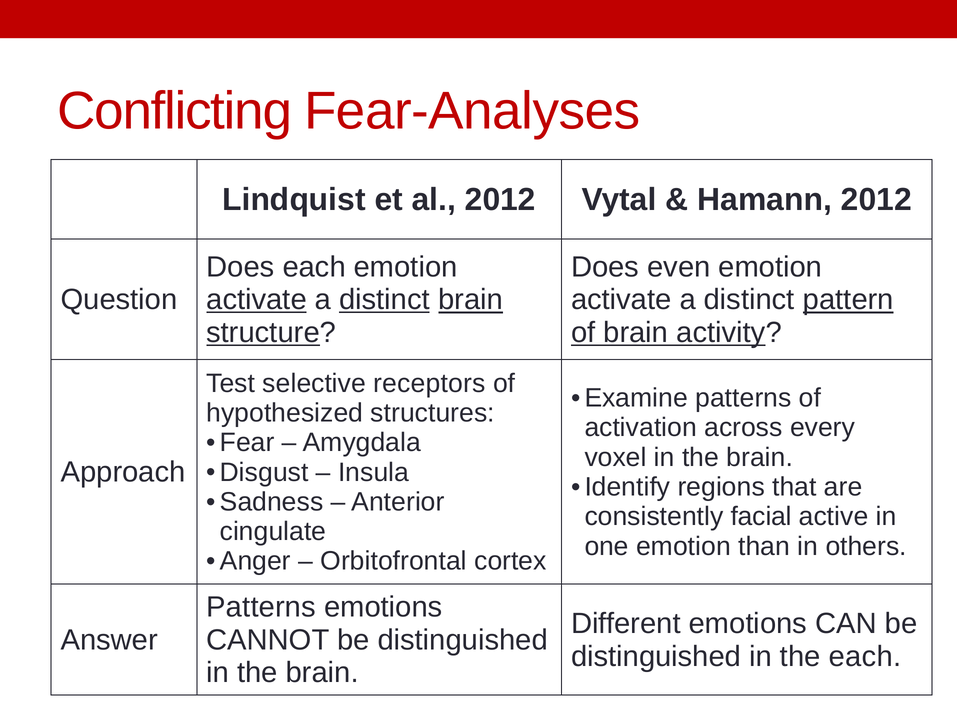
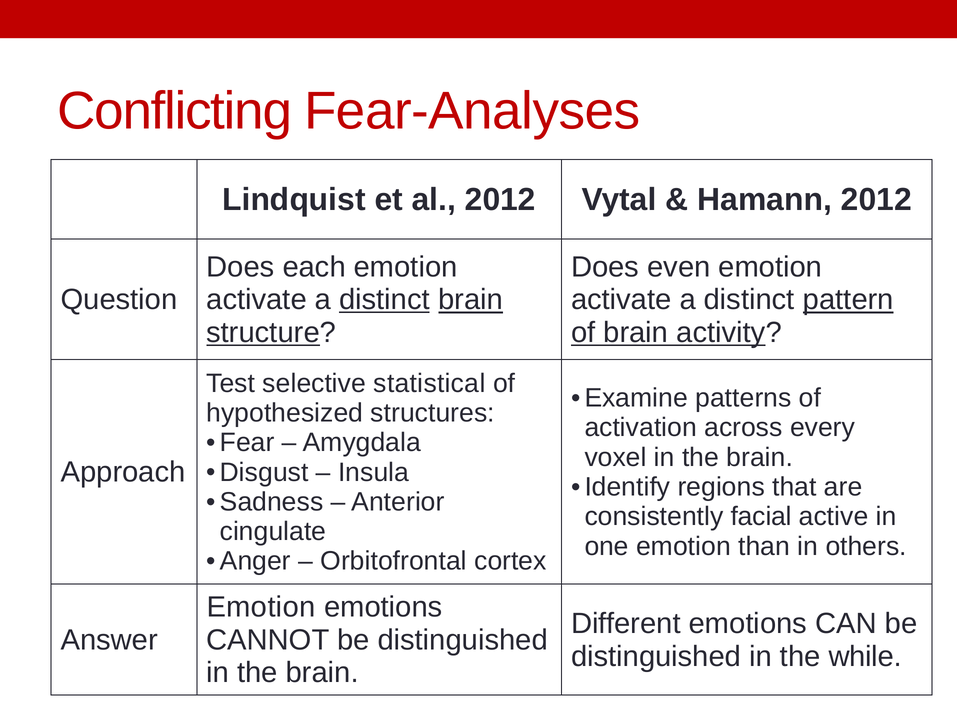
activate at (257, 300) underline: present -> none
receptors: receptors -> statistical
Patterns at (261, 607): Patterns -> Emotion
the each: each -> while
